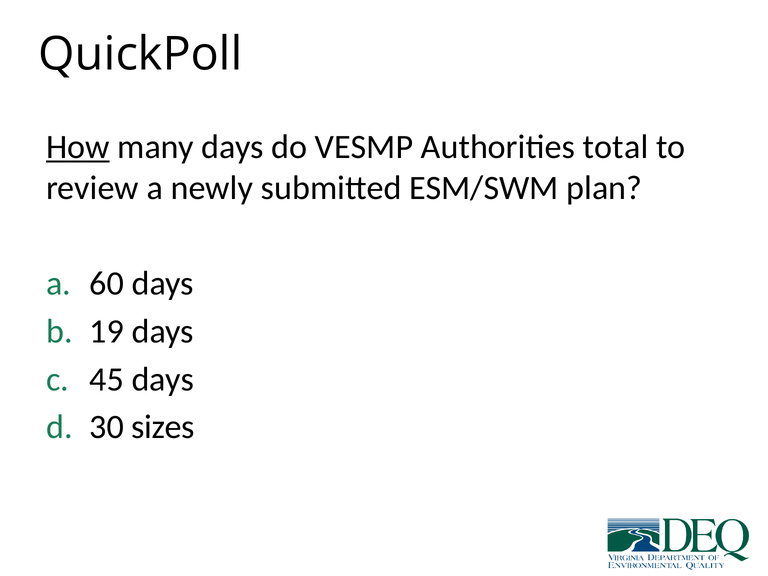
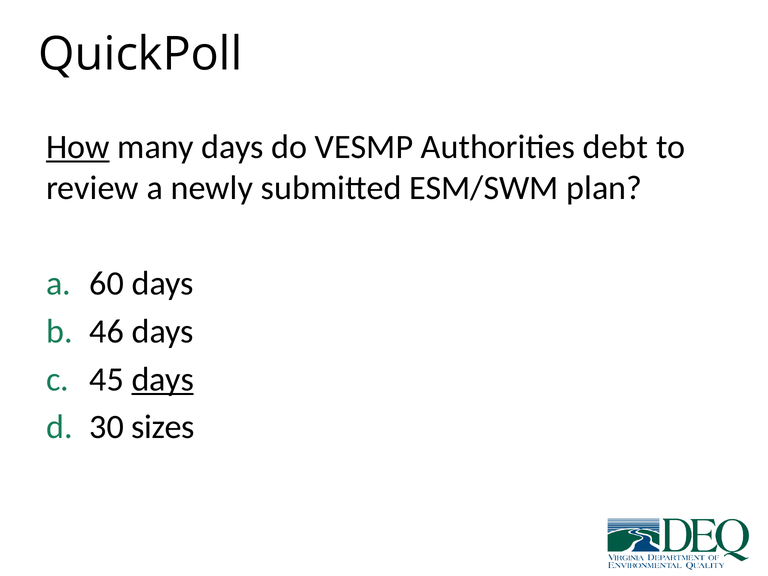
total: total -> debt
19: 19 -> 46
days at (163, 379) underline: none -> present
